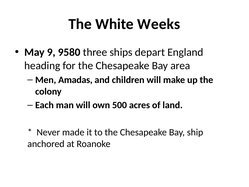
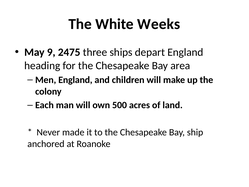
9580: 9580 -> 2475
Men Amadas: Amadas -> England
